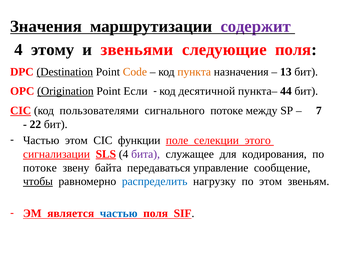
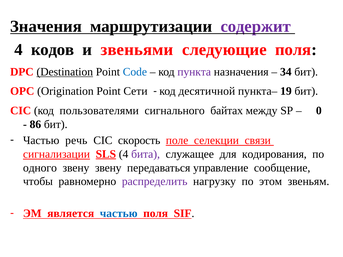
этому: этому -> кодов
Code colour: orange -> blue
пункта colour: orange -> purple
13: 13 -> 34
Origination underline: present -> none
Если: Если -> Сети
44: 44 -> 19
CIC at (21, 111) underline: present -> none
сигнального потоке: потоке -> байтах
7: 7 -> 0
22: 22 -> 86
Частью этом: этом -> речь
функции: функции -> скорость
этого: этого -> связи
потоке at (40, 168): потоке -> одного
звену байта: байта -> звену
чтобы underline: present -> none
распределить colour: blue -> purple
